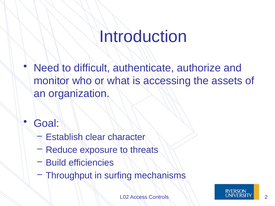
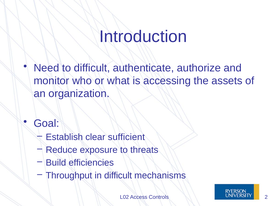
character: character -> sufficient
in surfing: surfing -> difficult
